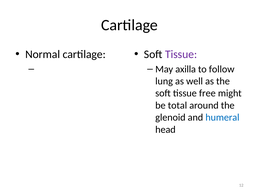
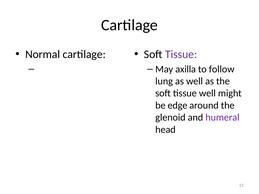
tissue free: free -> well
total: total -> edge
humeral colour: blue -> purple
